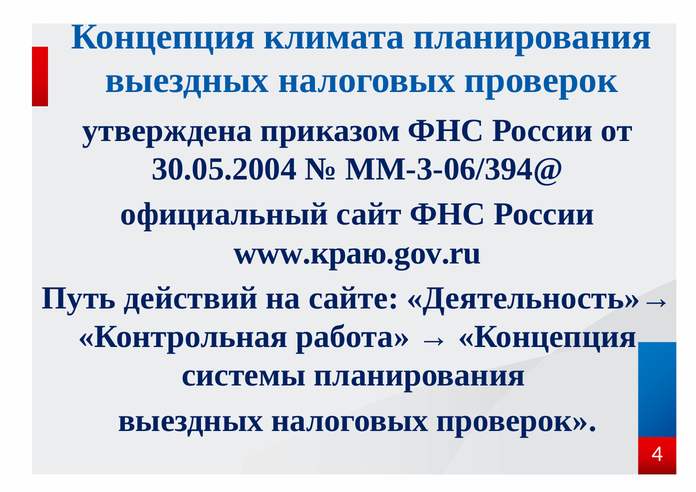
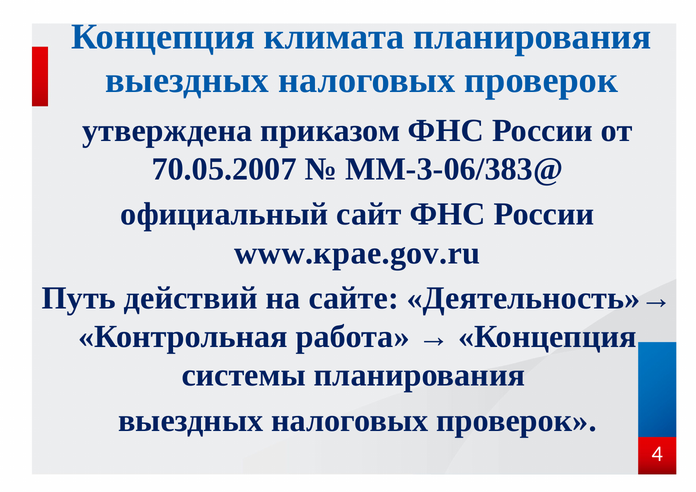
30.05.2004: 30.05.2004 -> 70.05.2007
ММ-3-06/394@: ММ-3-06/394@ -> ММ-3-06/383@
www.краю.gov.ru: www.краю.gov.ru -> www.крае.gov.ru
